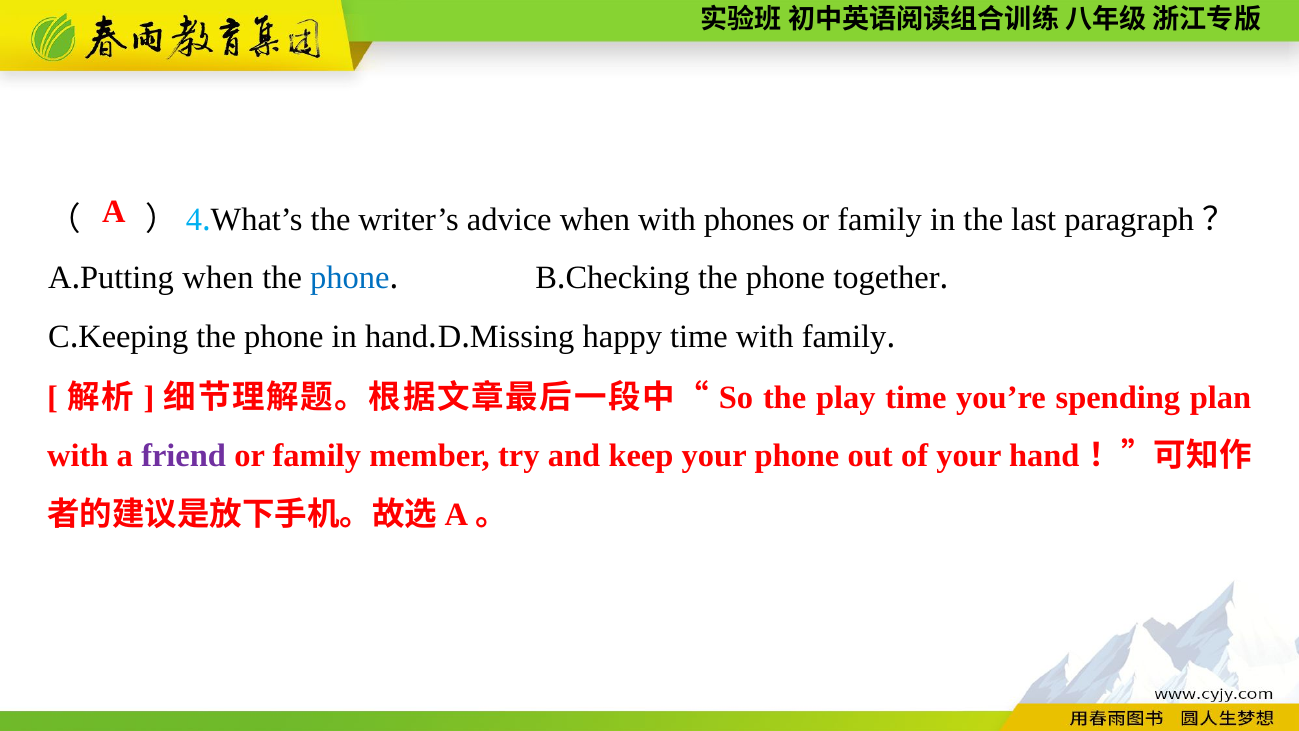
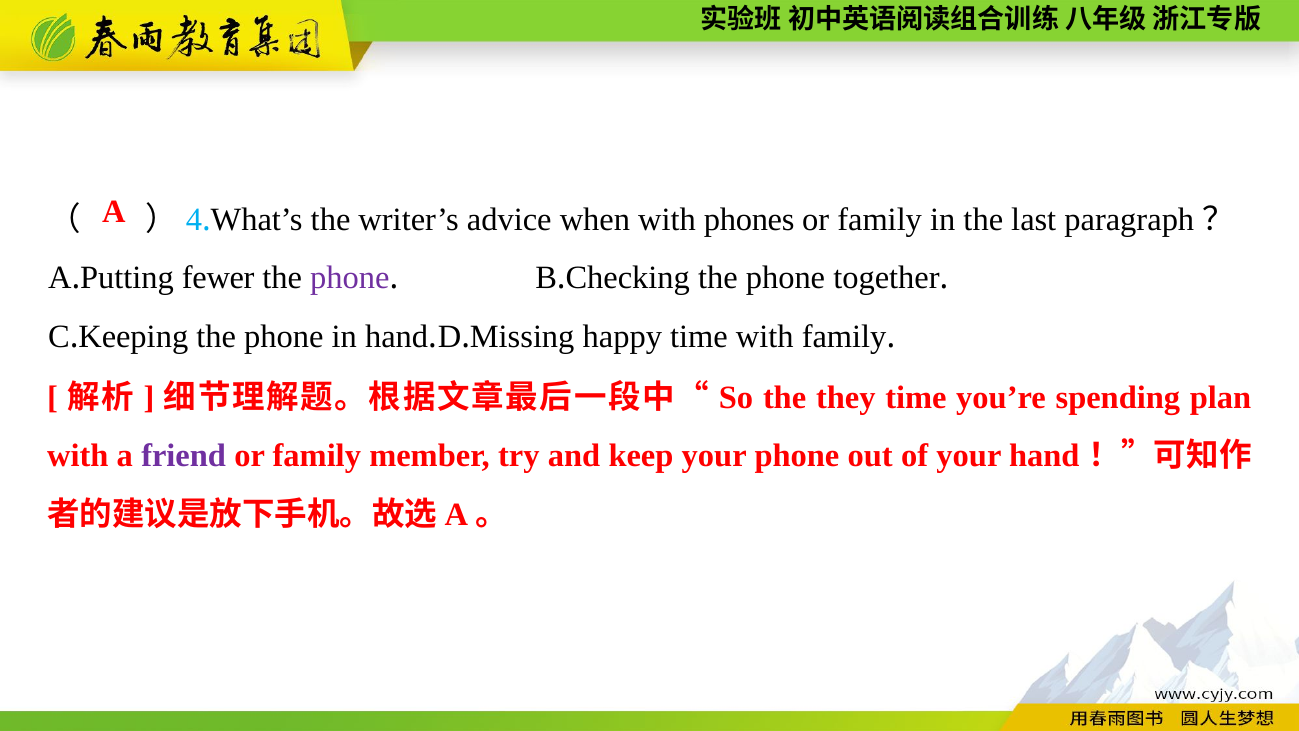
when at (218, 278): when -> fewer
phone at (350, 278) colour: blue -> purple
play: play -> they
